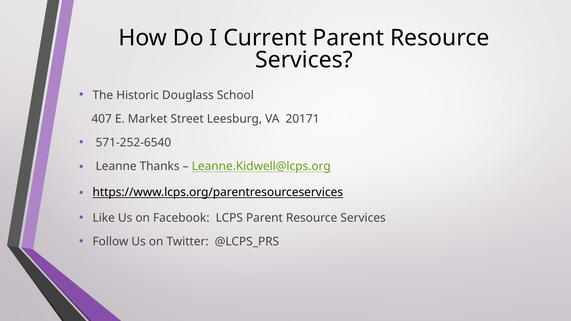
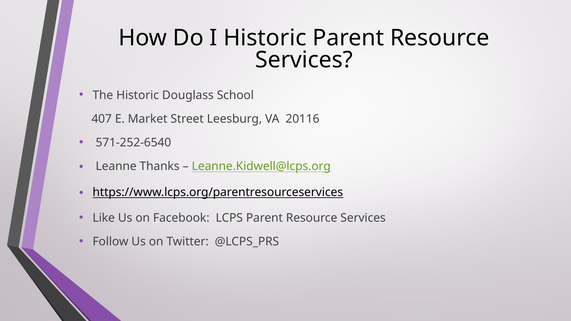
I Current: Current -> Historic
20171: 20171 -> 20116
